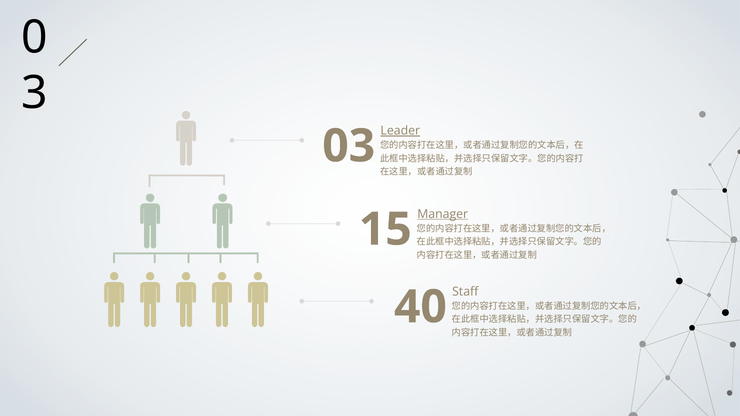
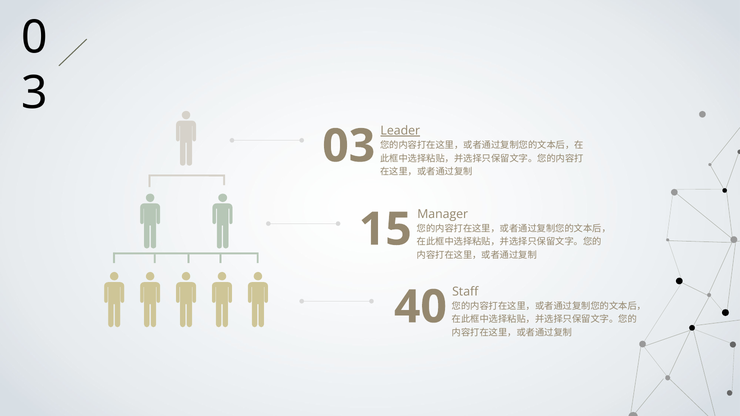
Manager underline: present -> none
